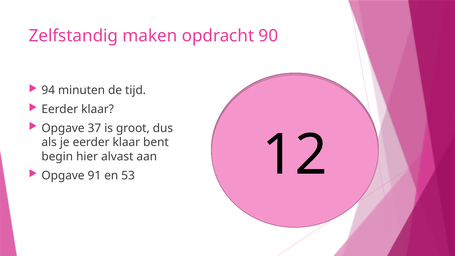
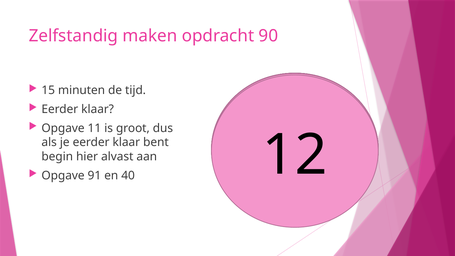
94: 94 -> 15
Opgave 37: 37 -> 11
53: 53 -> 40
